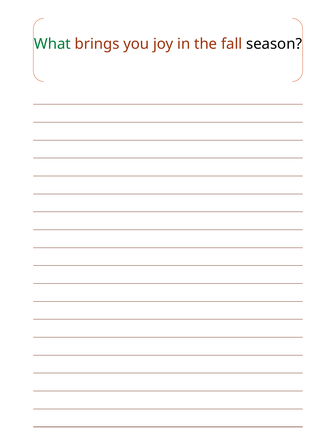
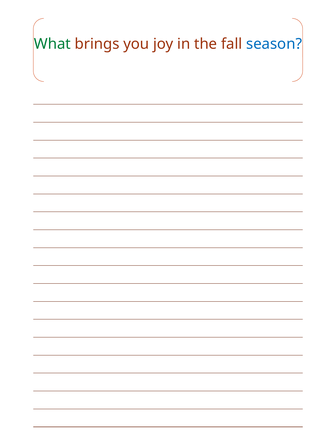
season colour: black -> blue
